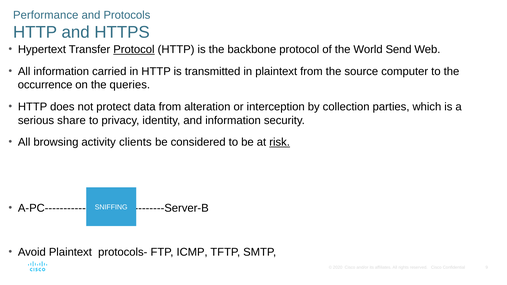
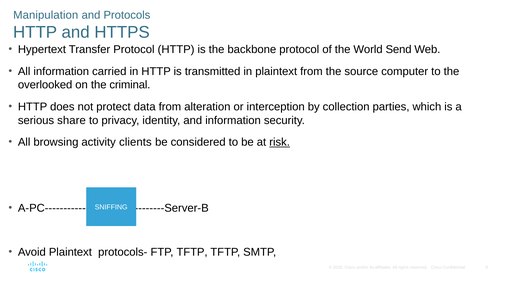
Performance: Performance -> Manipulation
Protocol at (134, 49) underline: present -> none
occurrence: occurrence -> overlooked
queries: queries -> criminal
FTP ICMP: ICMP -> TFTP
